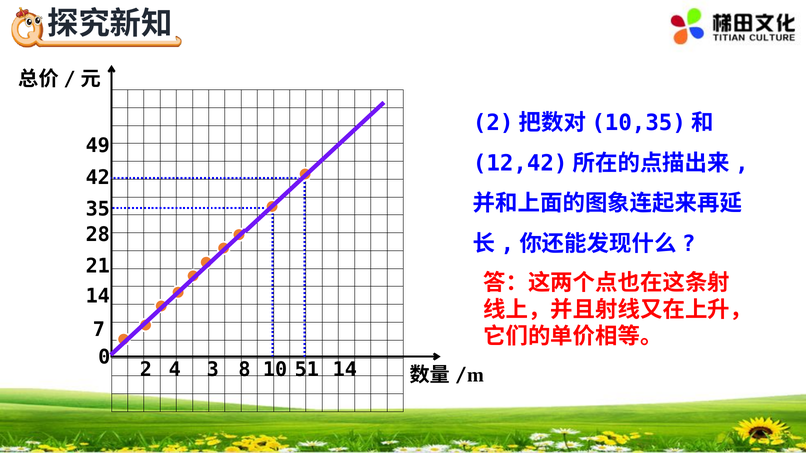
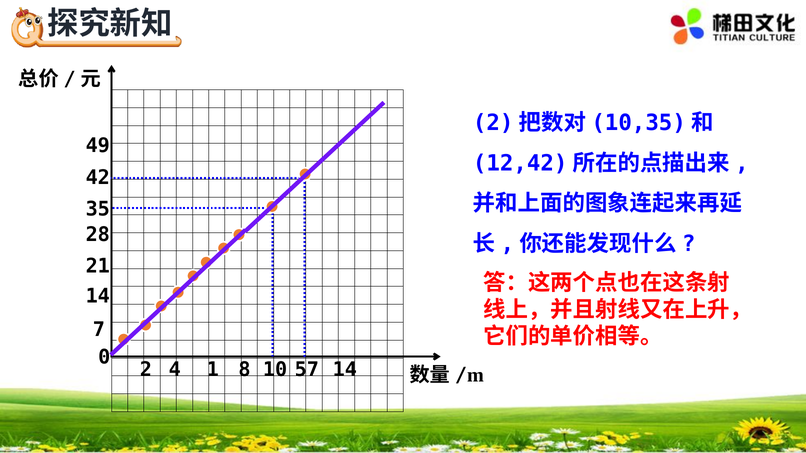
3: 3 -> 1
51: 51 -> 57
